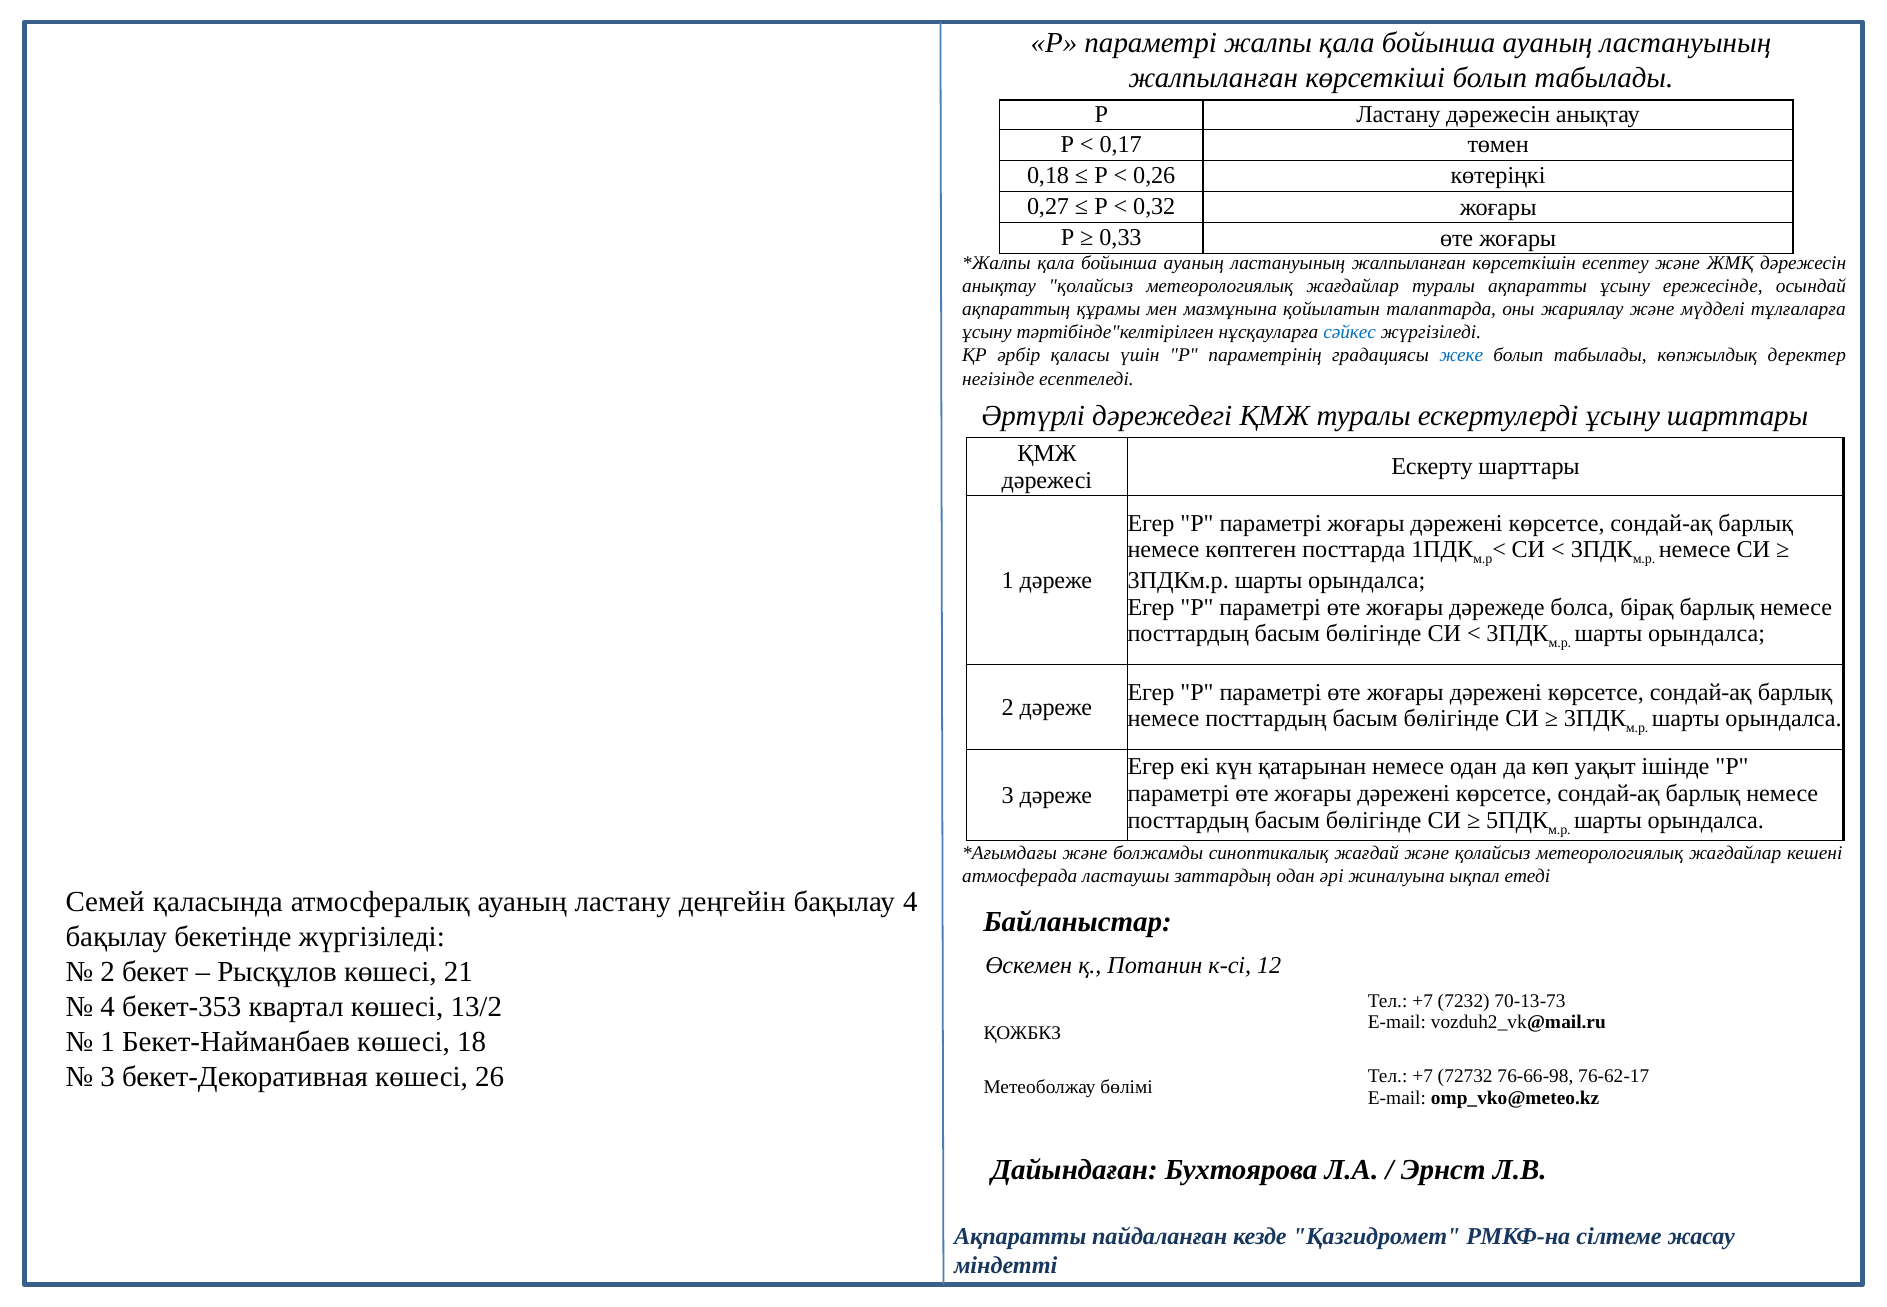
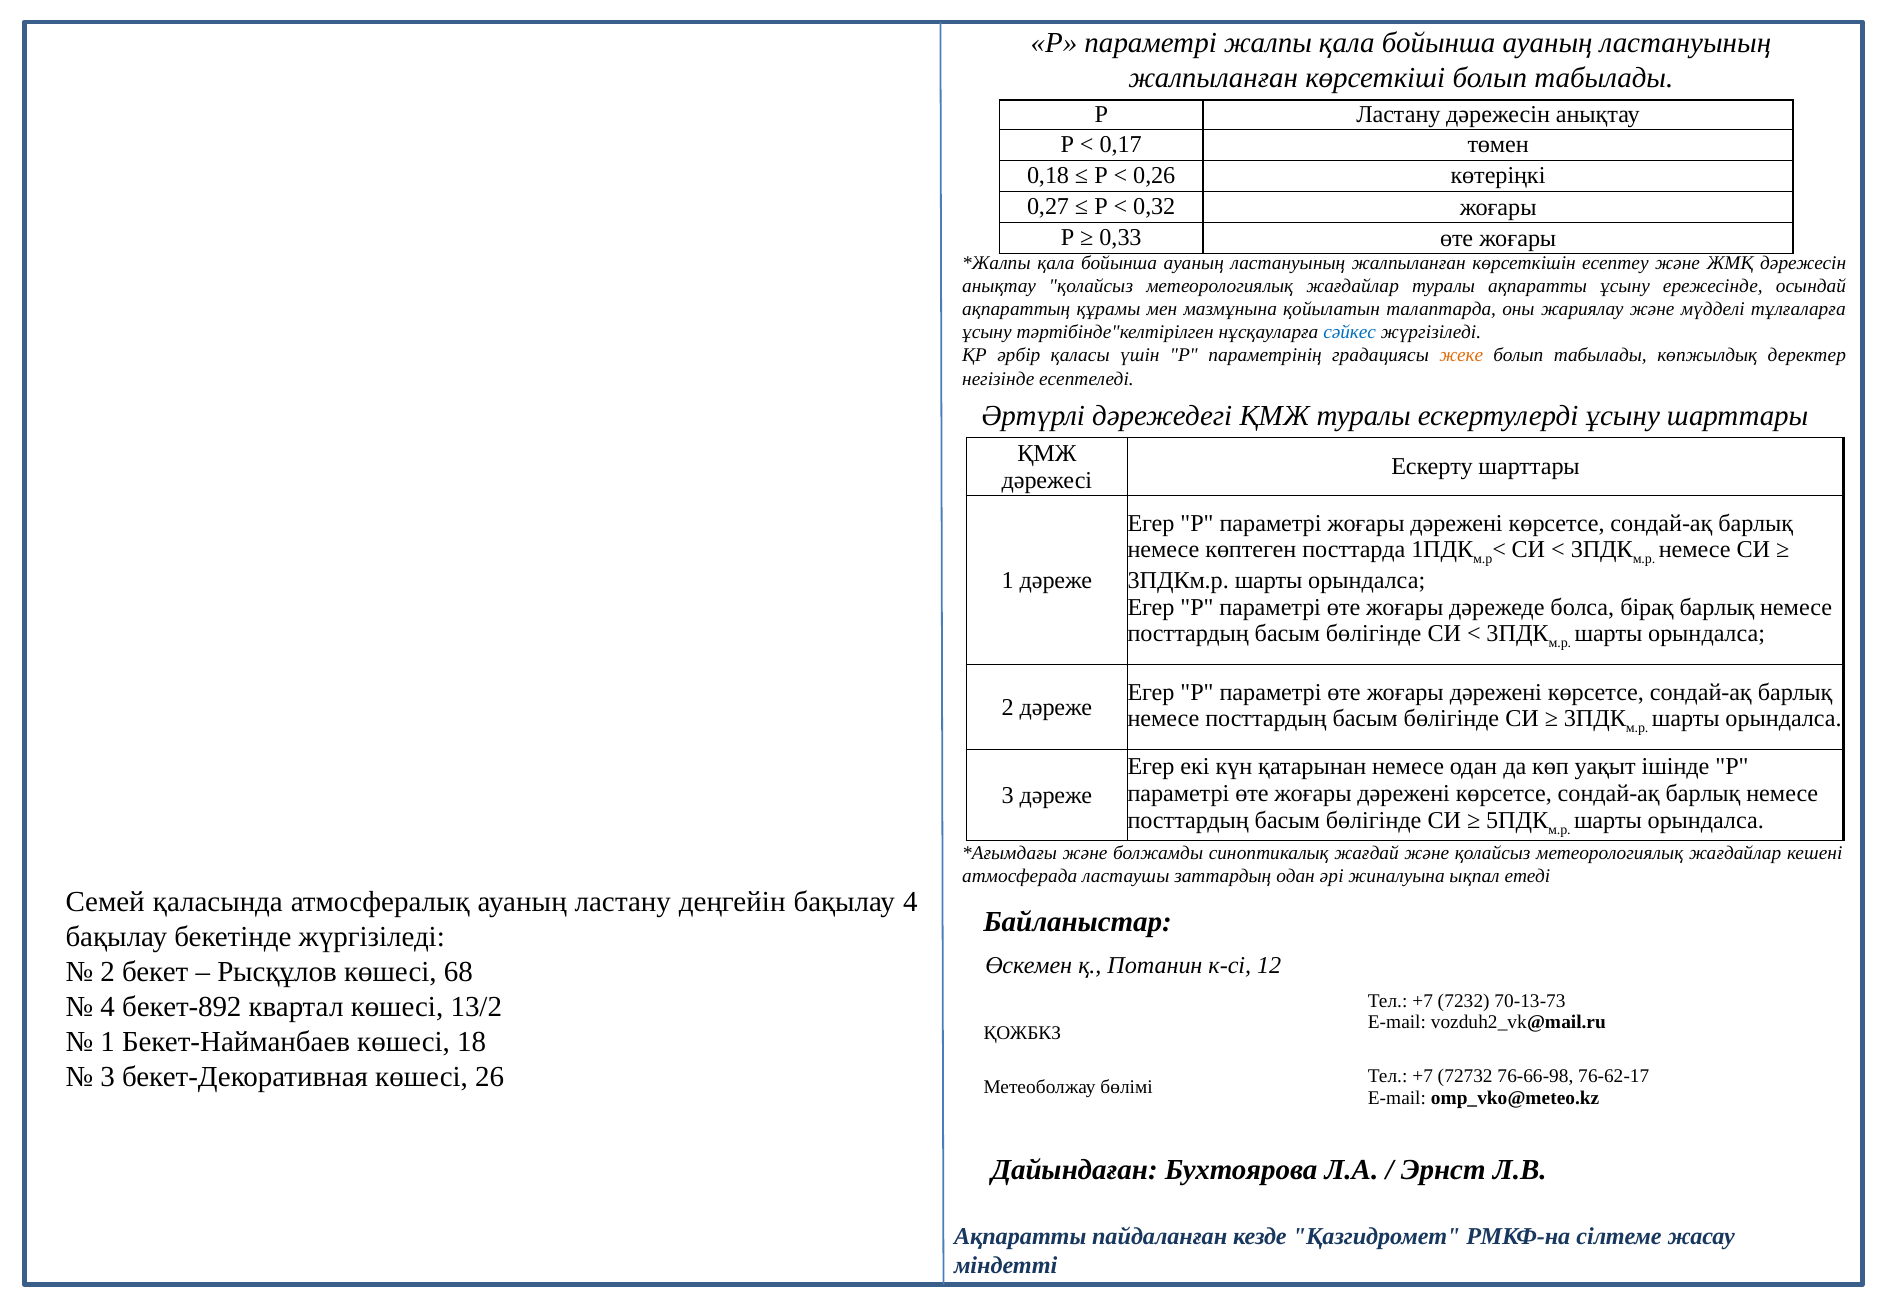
жеке colour: blue -> orange
21: 21 -> 68
бекет-353: бекет-353 -> бекет-892
